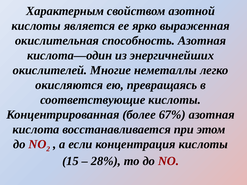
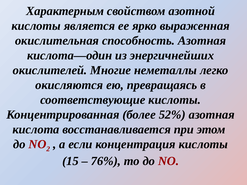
67%: 67% -> 52%
28%: 28% -> 76%
